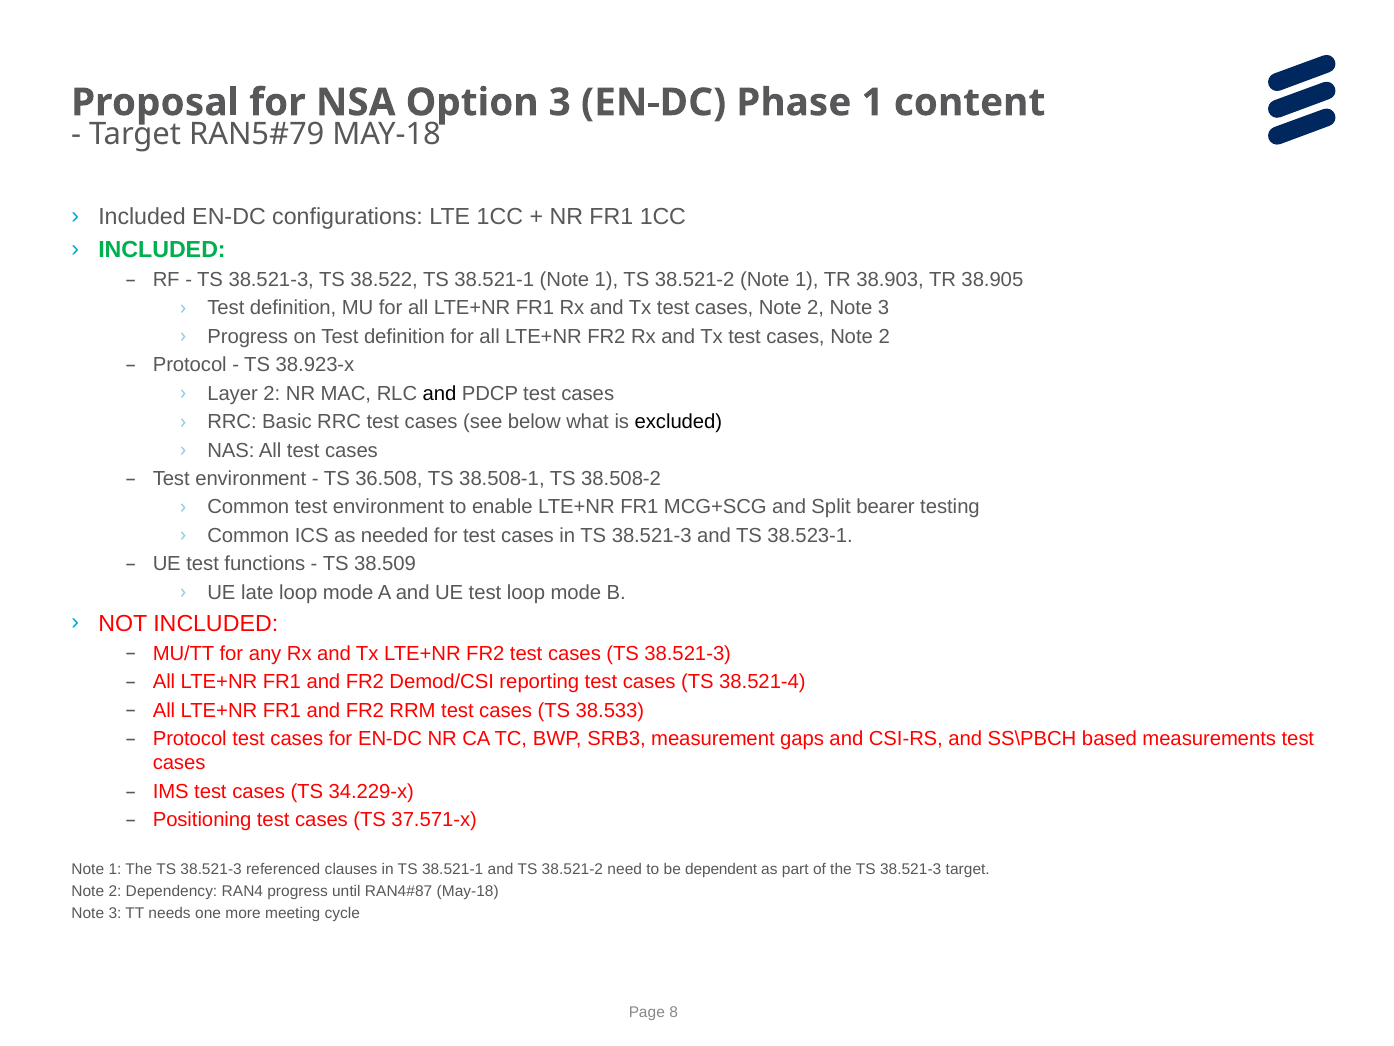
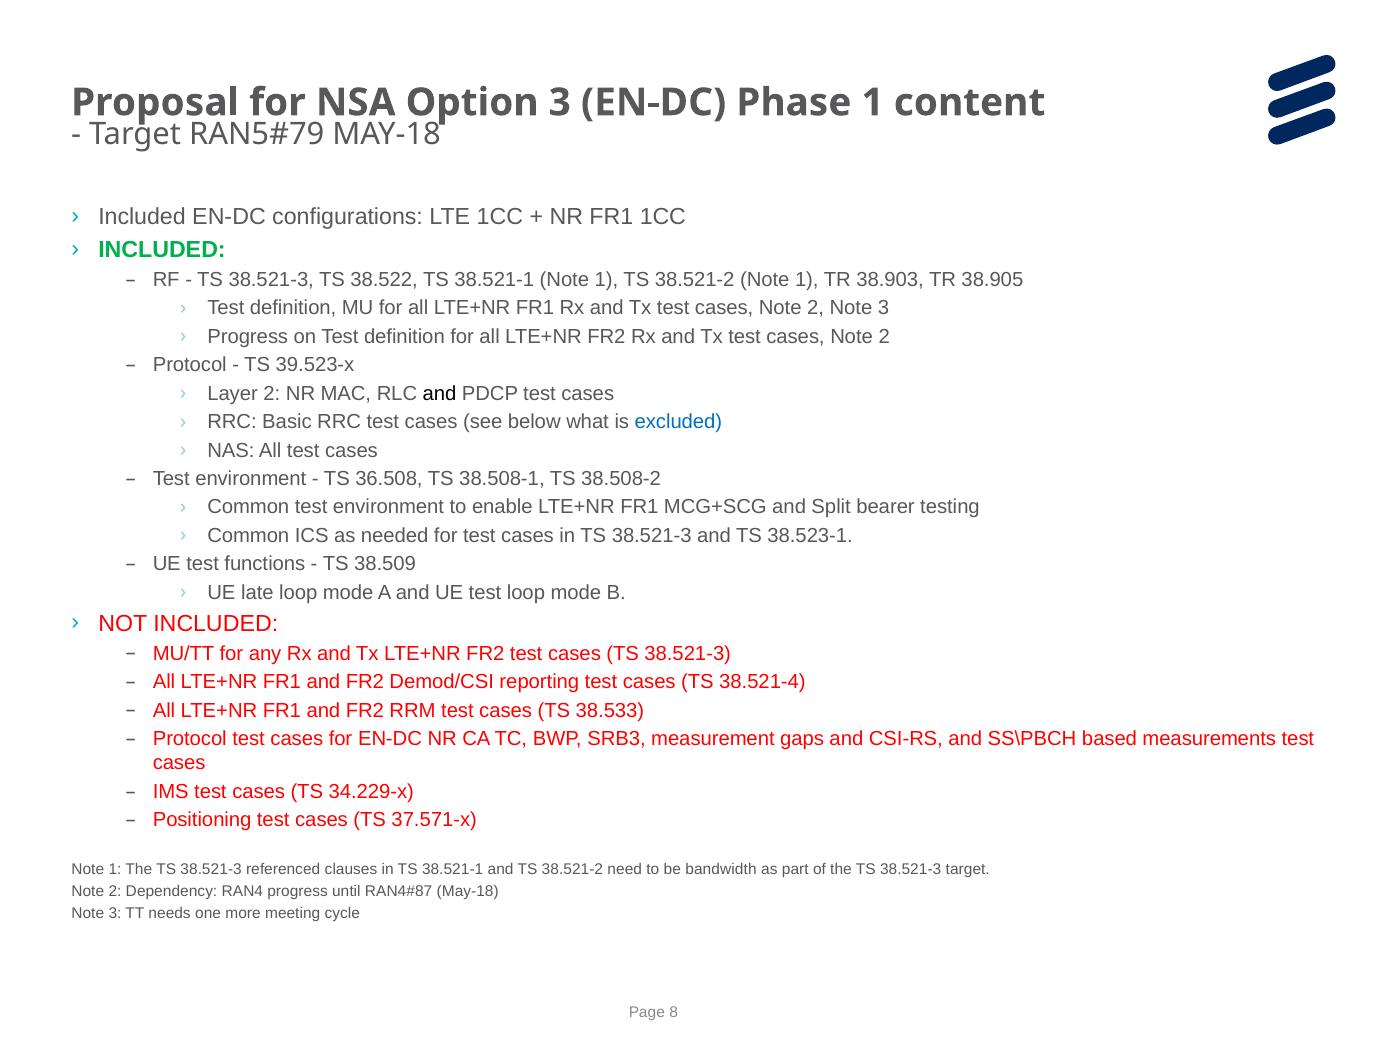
38.923-x: 38.923-x -> 39.523-x
excluded colour: black -> blue
dependent: dependent -> bandwidth
